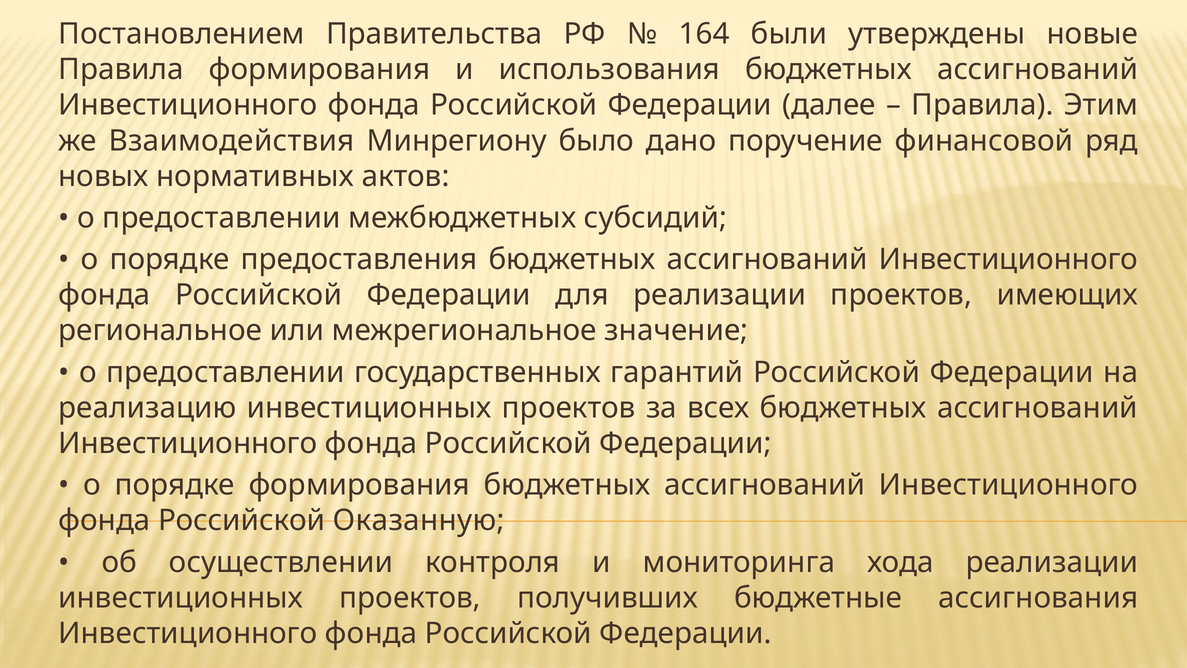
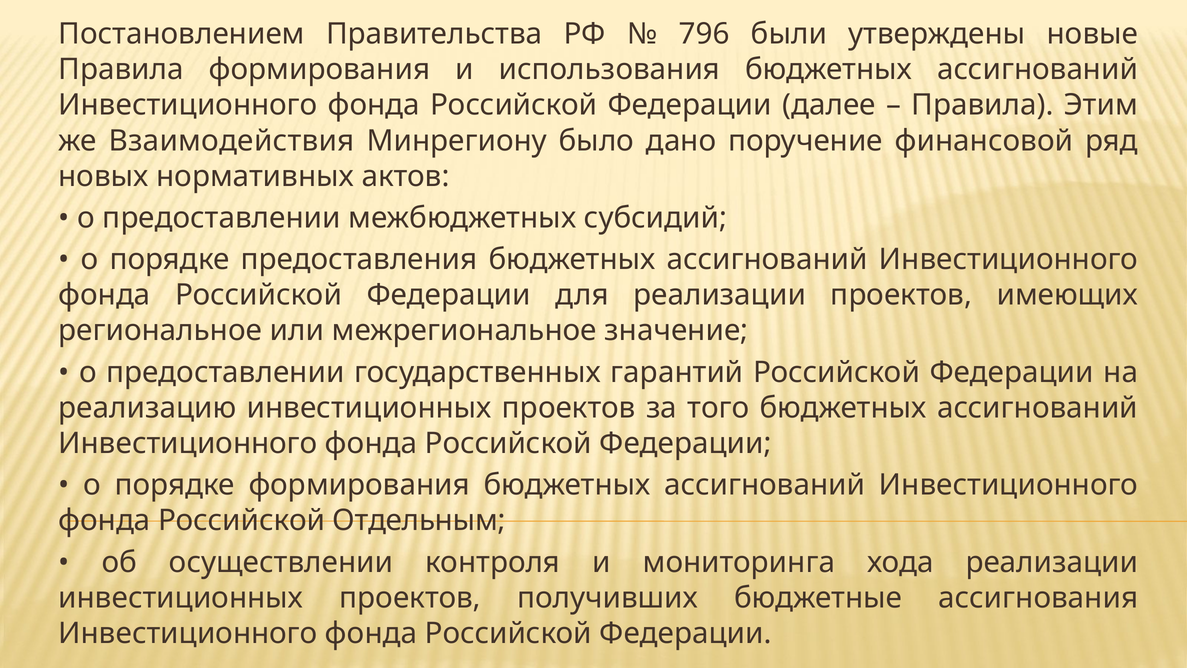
164: 164 -> 796
всех: всех -> того
Оказанную: Оказанную -> Отдельным
